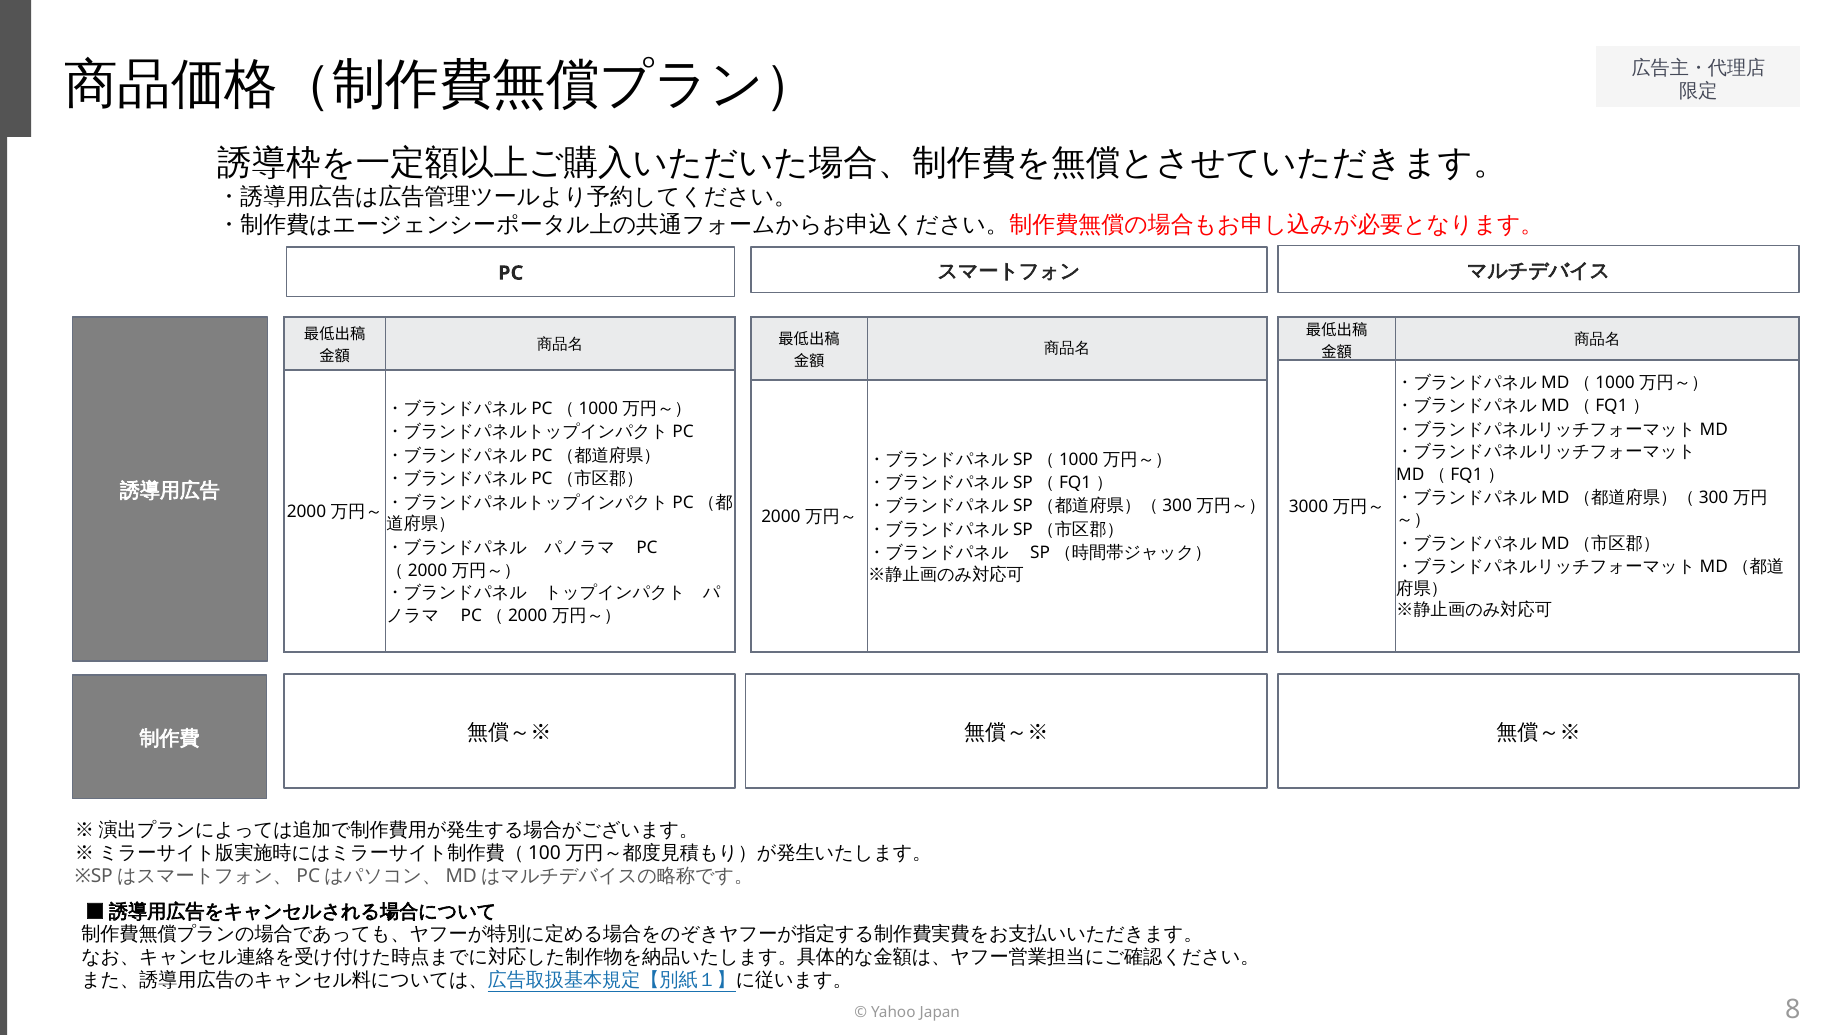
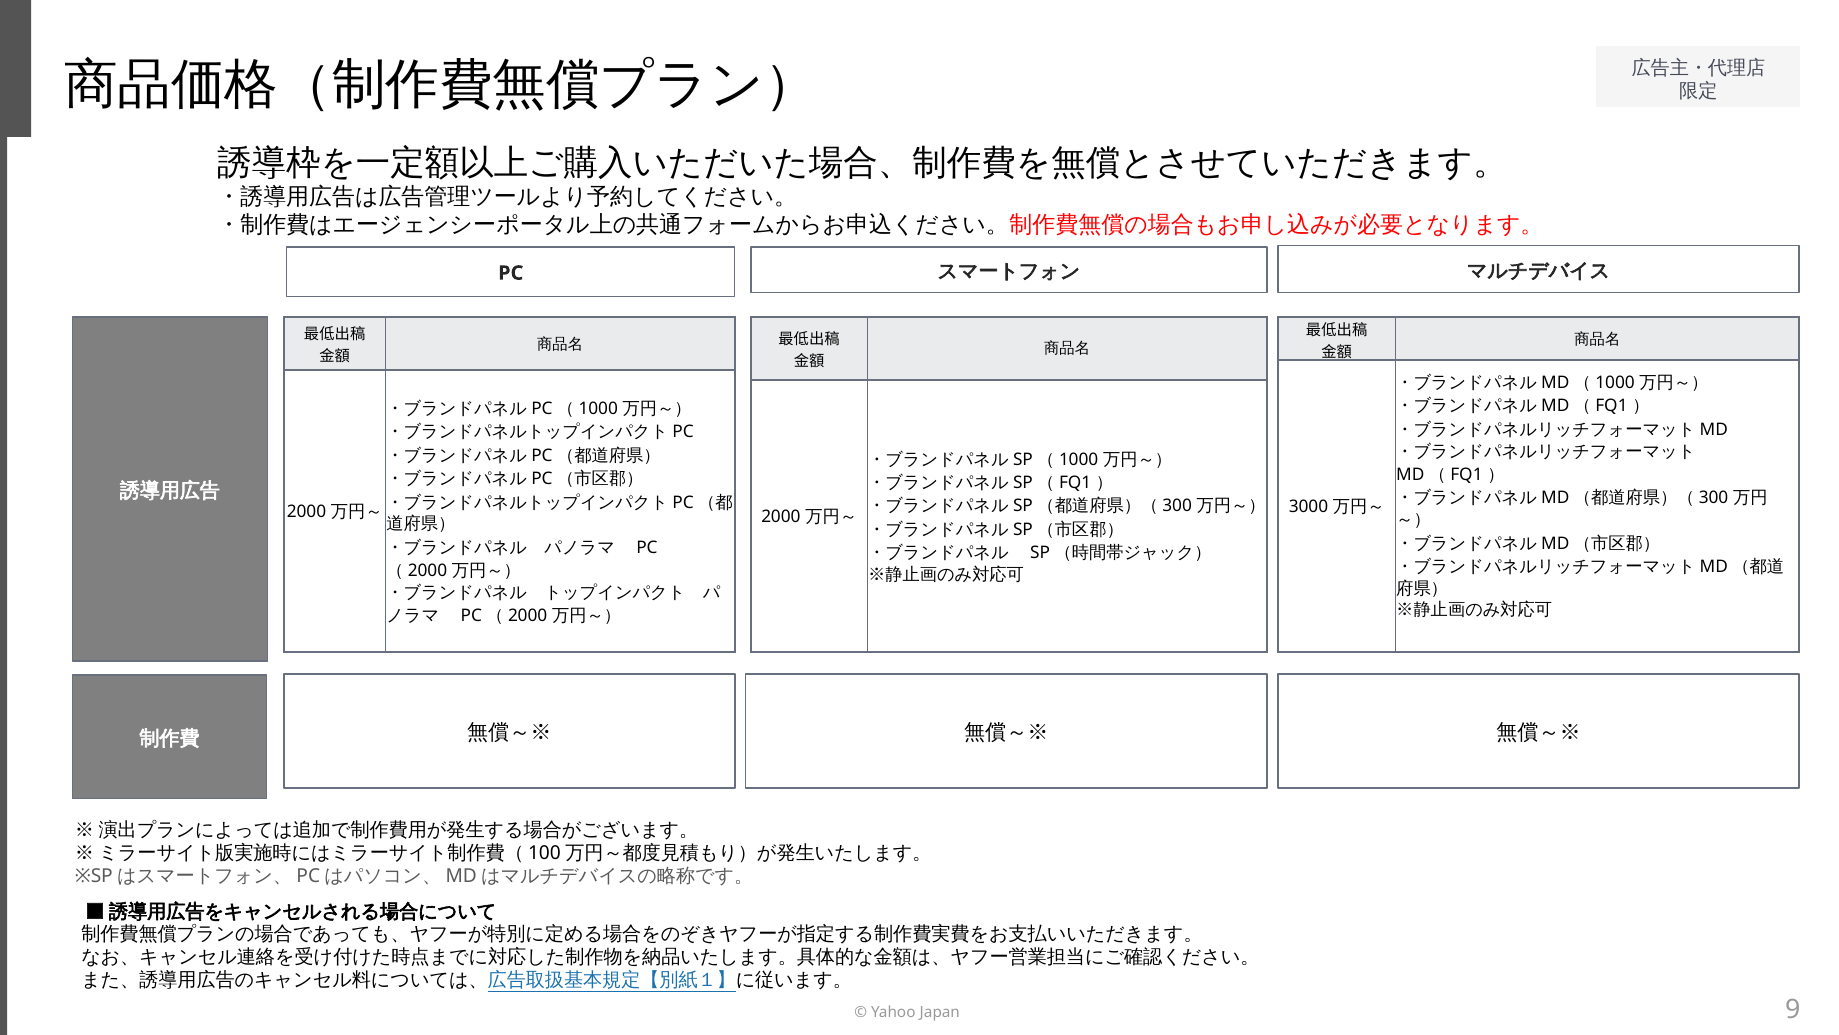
8: 8 -> 9
